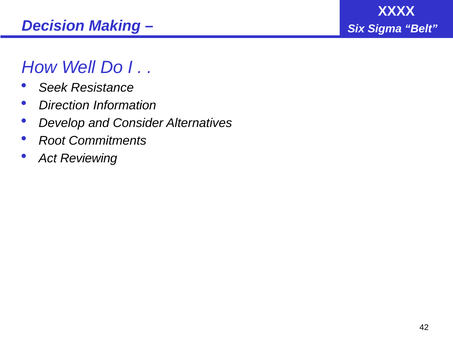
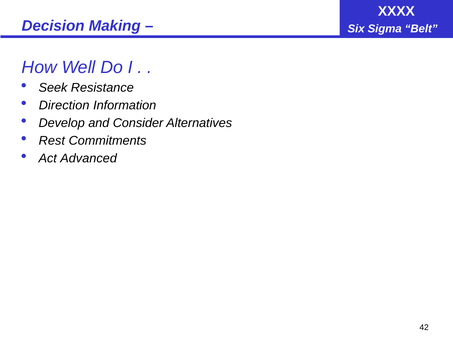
Root: Root -> Rest
Reviewing: Reviewing -> Advanced
